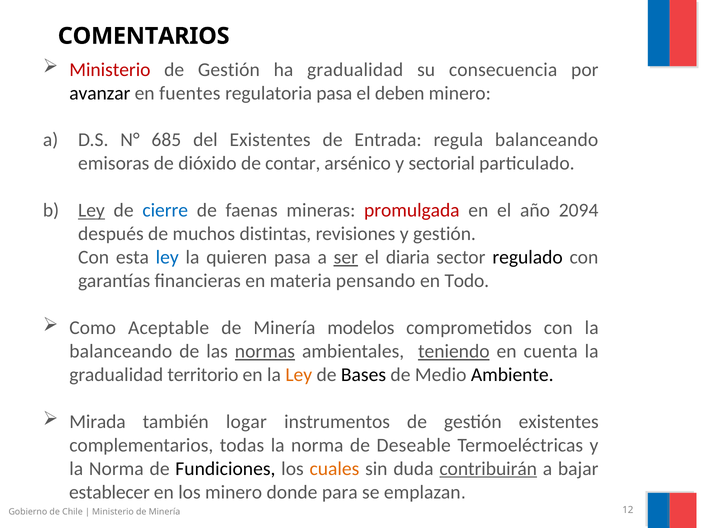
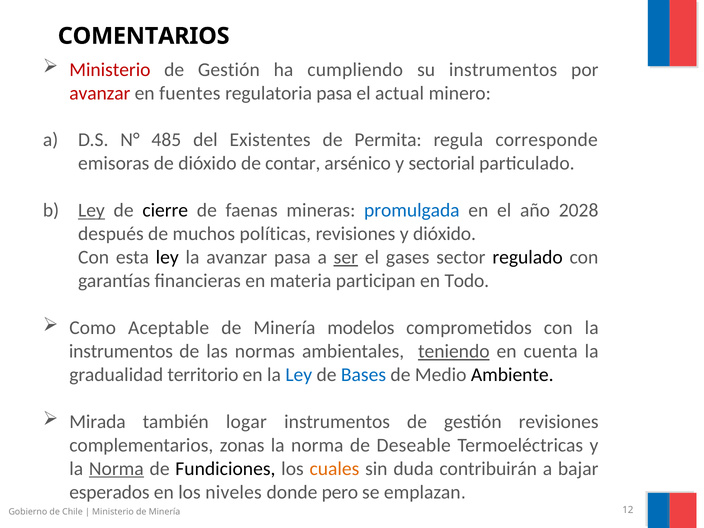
ha gradualidad: gradualidad -> cumpliendo
su consecuencia: consecuencia -> instrumentos
avanzar at (100, 93) colour: black -> red
deben: deben -> actual
685: 685 -> 485
Entrada: Entrada -> Permita
regula balanceando: balanceando -> corresponde
cierre colour: blue -> black
promulgada colour: red -> blue
2094: 2094 -> 2028
distintas: distintas -> políticas
y gestión: gestión -> dióxido
ley at (167, 257) colour: blue -> black
la quieren: quieren -> avanzar
diaria: diaria -> gases
pensando: pensando -> participan
balanceando at (121, 351): balanceando -> instrumentos
normas underline: present -> none
Ley at (299, 375) colour: orange -> blue
Bases colour: black -> blue
gestión existentes: existentes -> revisiones
todas: todas -> zonas
Norma at (116, 469) underline: none -> present
contribuirán underline: present -> none
establecer: establecer -> esperados
los minero: minero -> niveles
para: para -> pero
